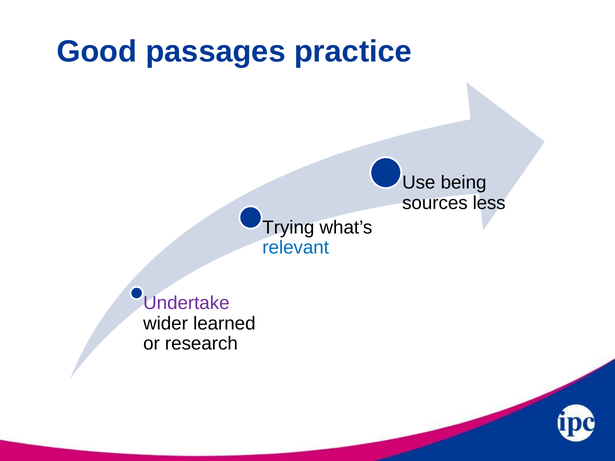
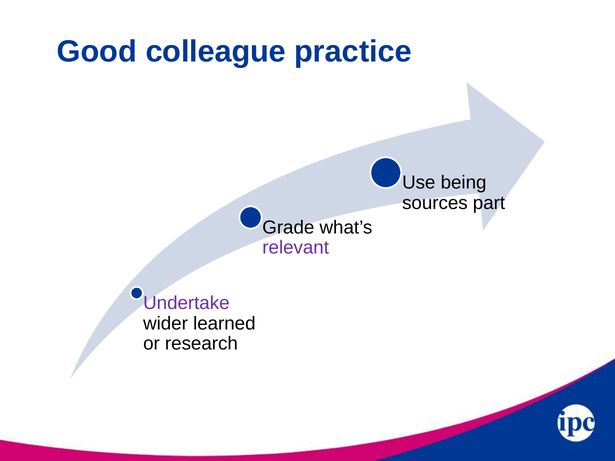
passages: passages -> colleague
less: less -> part
Trying: Trying -> Grade
relevant colour: blue -> purple
